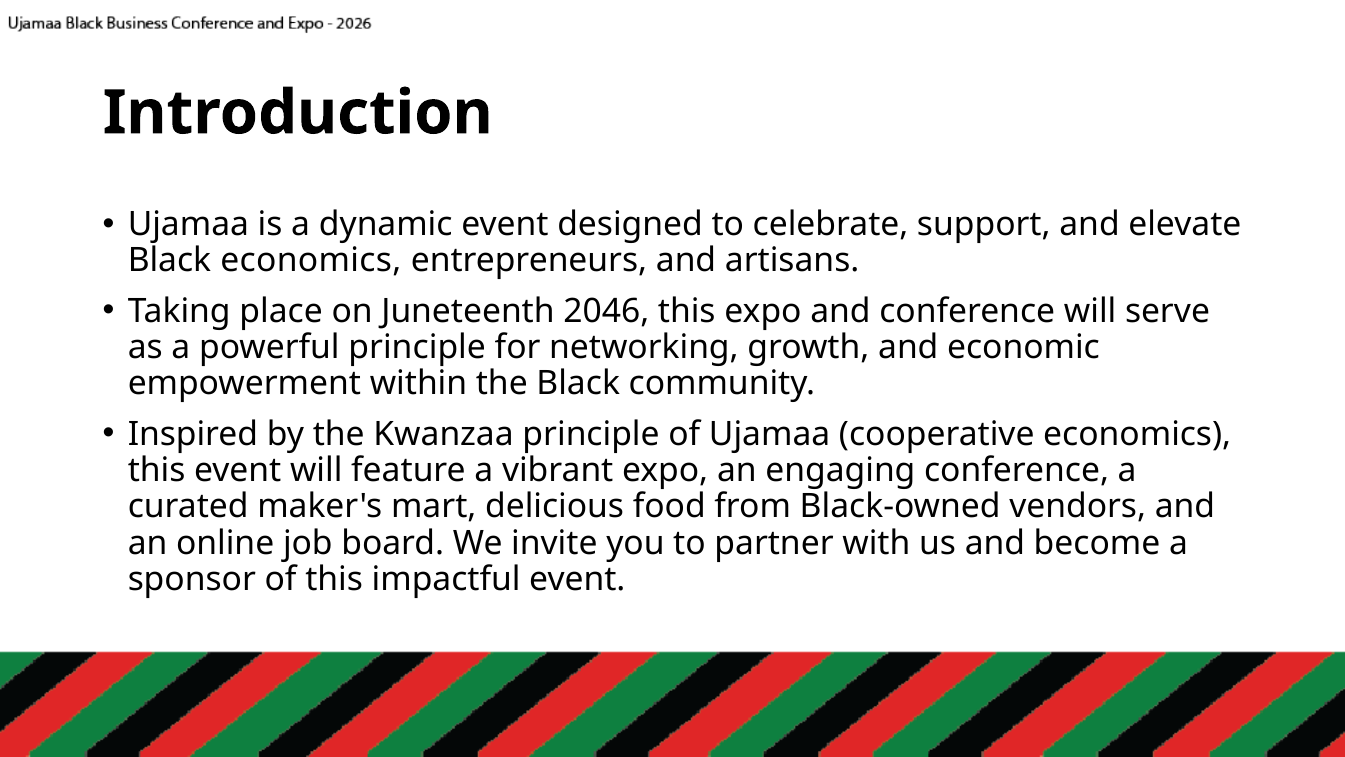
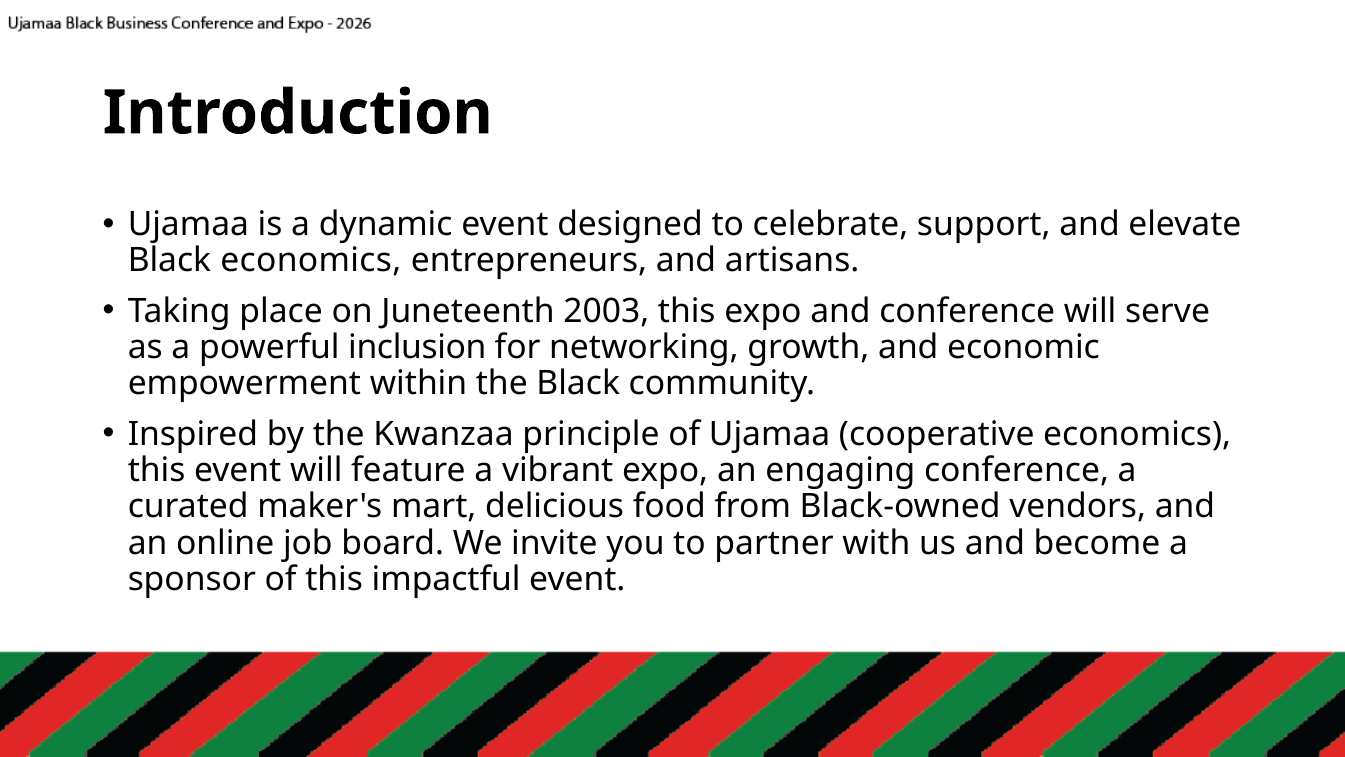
2046: 2046 -> 2003
powerful principle: principle -> inclusion
